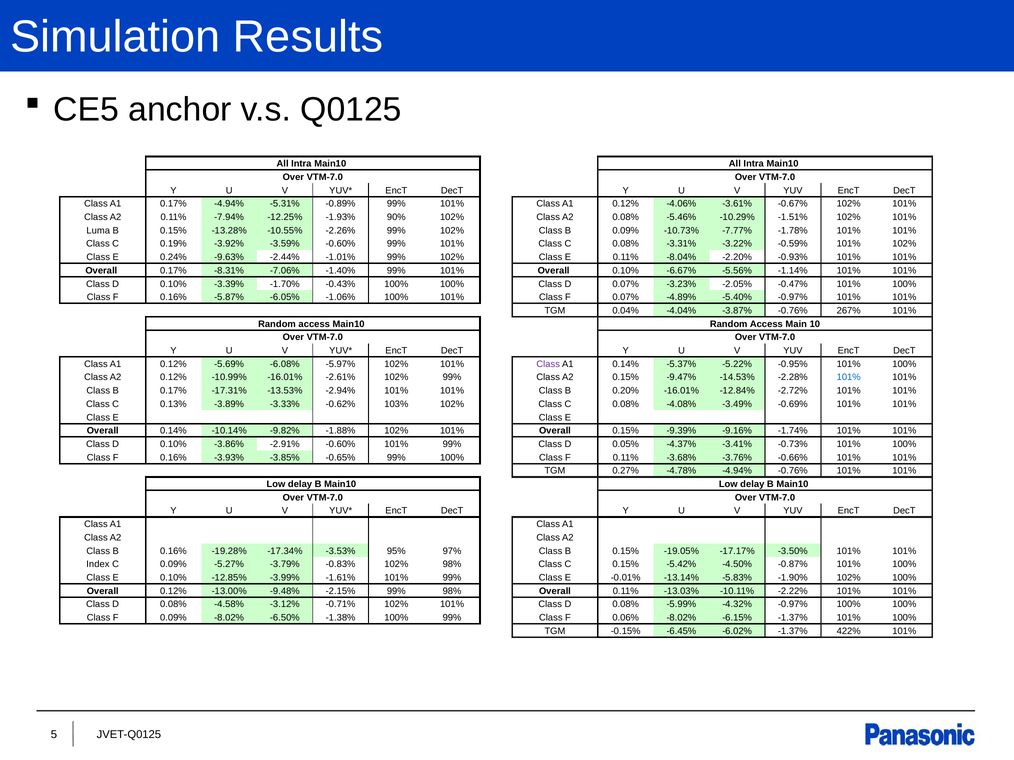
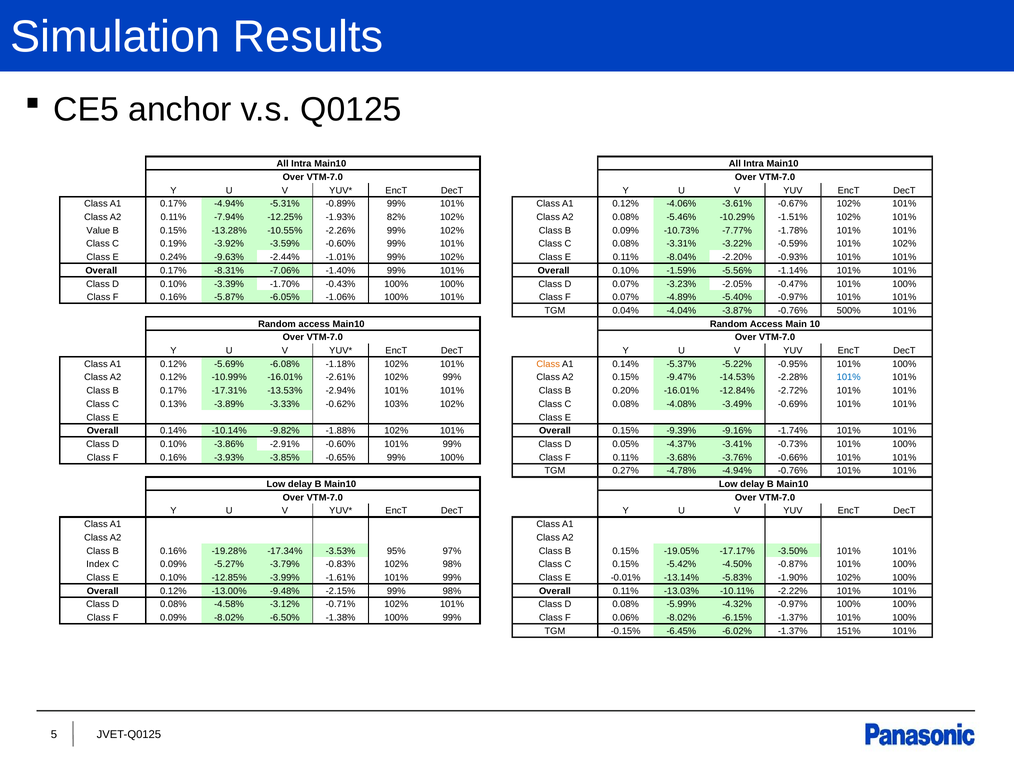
90%: 90% -> 82%
Luma: Luma -> Value
-6.67%: -6.67% -> -1.59%
267%: 267% -> 500%
-5.97%: -5.97% -> -1.18%
Class at (548, 364) colour: purple -> orange
422%: 422% -> 151%
